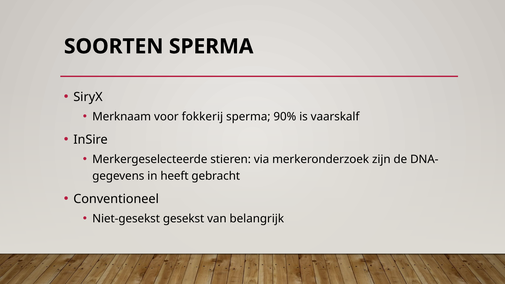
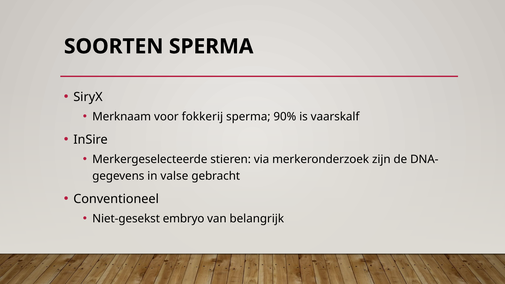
heeft: heeft -> valse
gesekst: gesekst -> embryo
